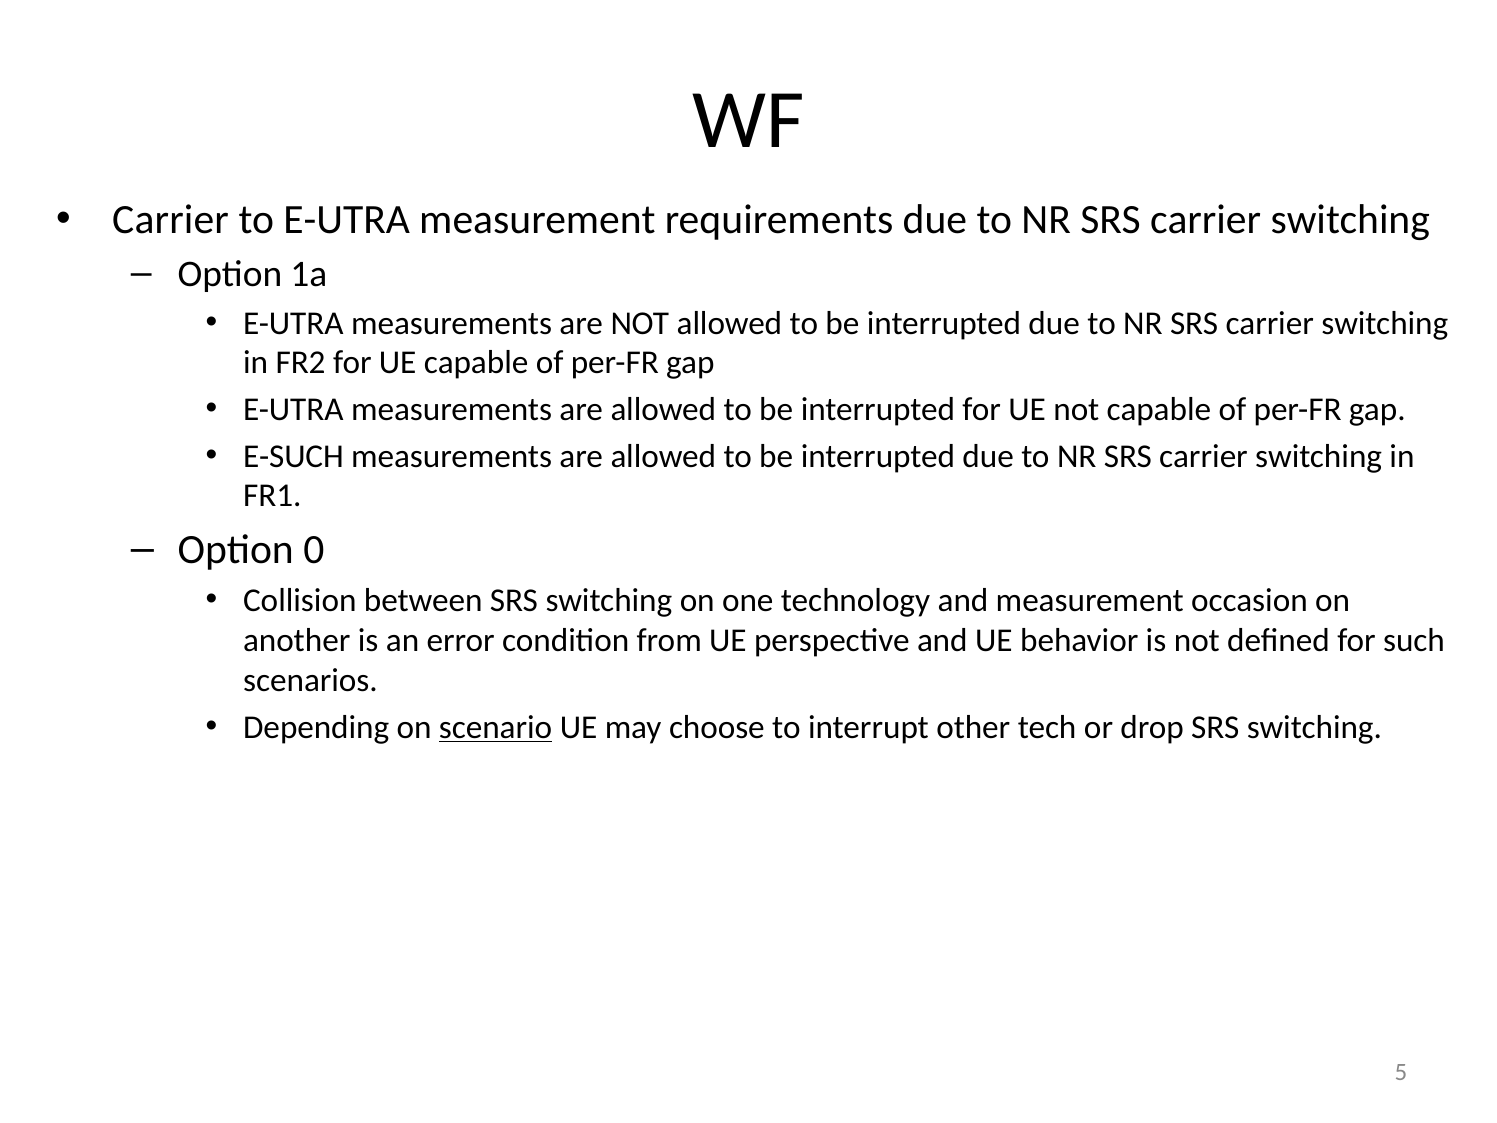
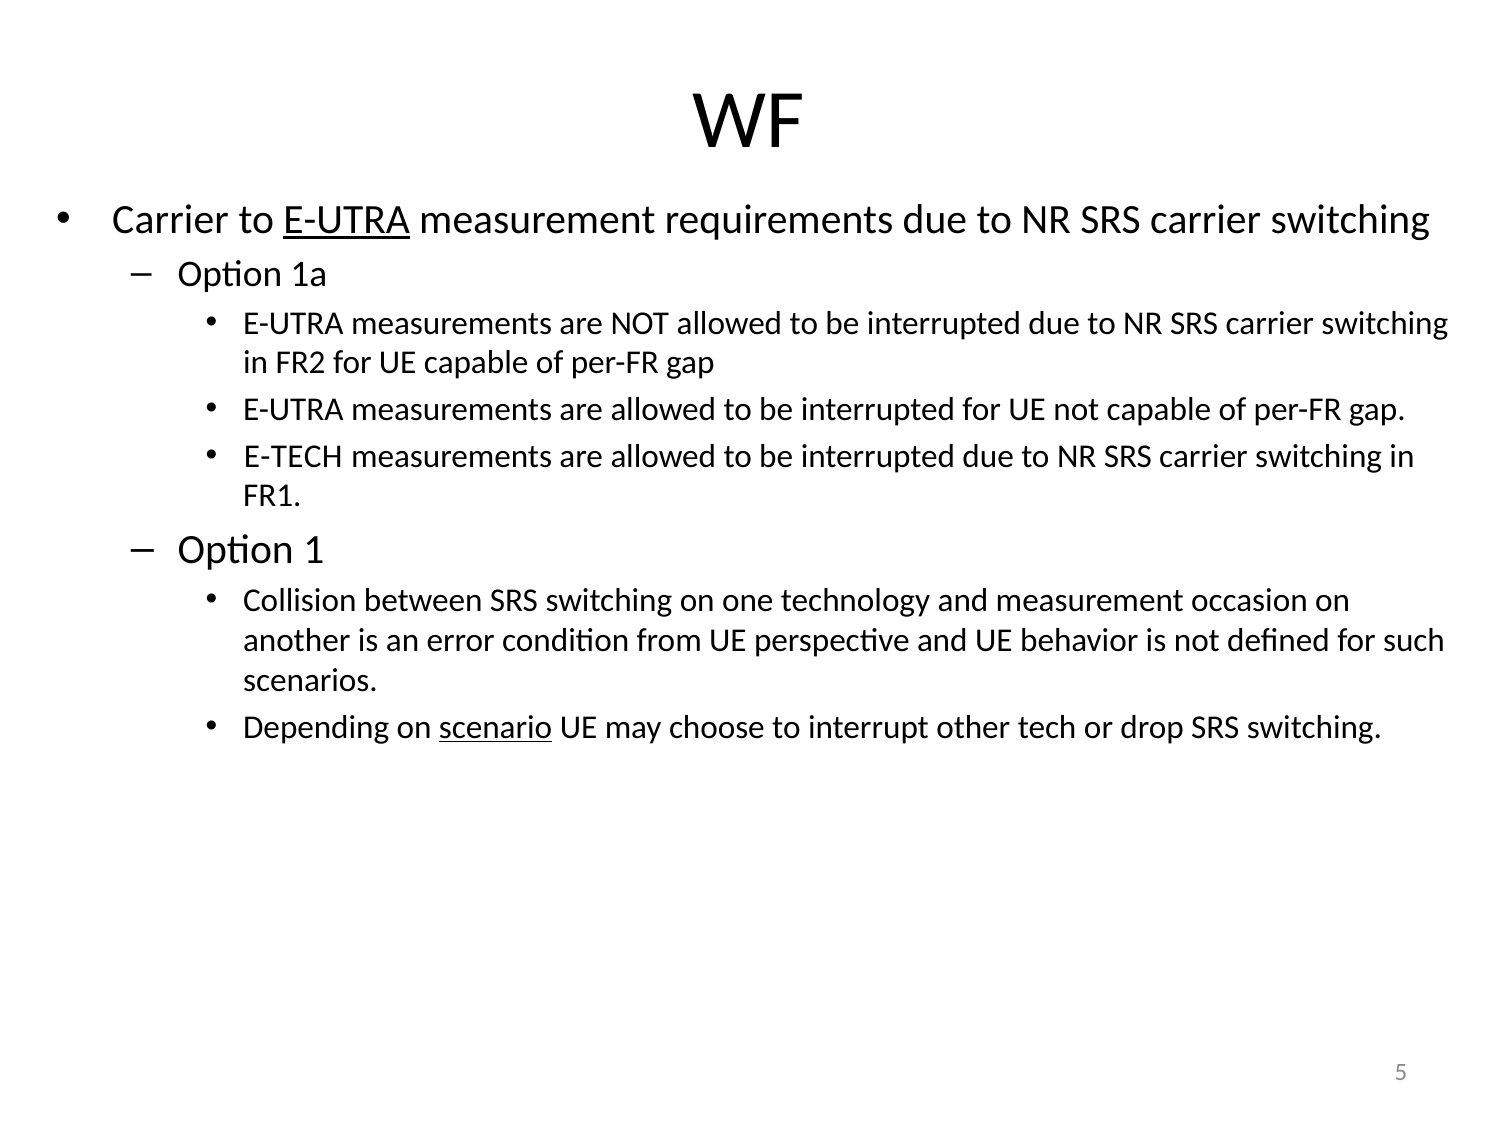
E-UTRA at (347, 220) underline: none -> present
E-SUCH: E-SUCH -> E-TECH
0: 0 -> 1
